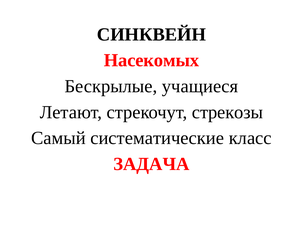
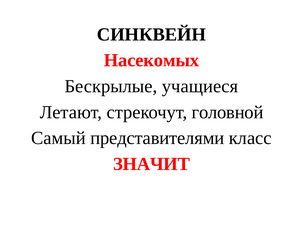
стрекозы: стрекозы -> головной
систематические: систематические -> представителями
ЗАДАЧА: ЗАДАЧА -> ЗНАЧИТ
